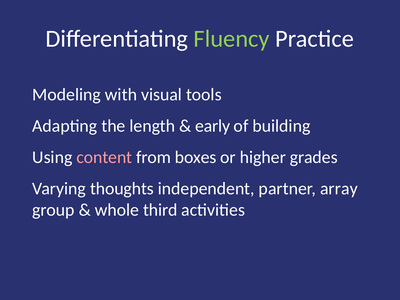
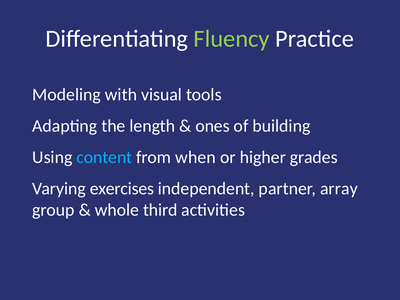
early: early -> ones
content colour: pink -> light blue
boxes: boxes -> when
thoughts: thoughts -> exercises
